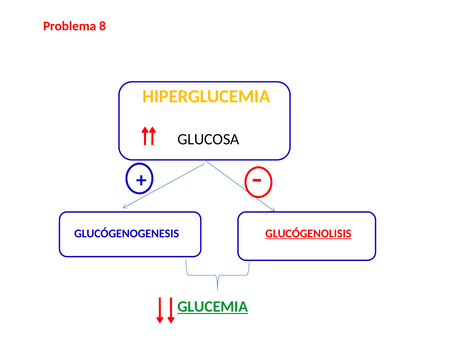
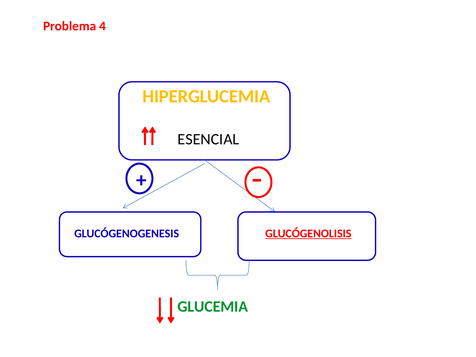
8: 8 -> 4
GLUCOSA: GLUCOSA -> ESENCIAL
GLUCEMIA underline: present -> none
